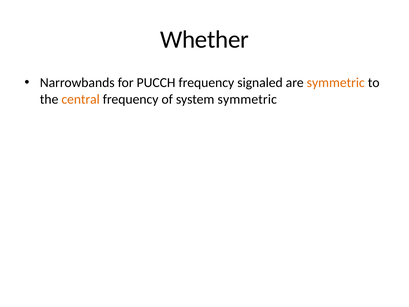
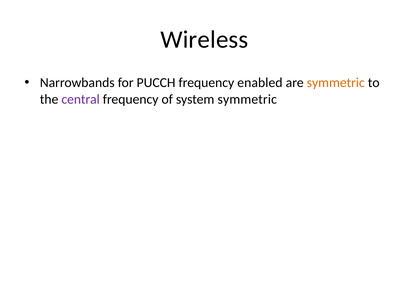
Whether: Whether -> Wireless
signaled: signaled -> enabled
central colour: orange -> purple
